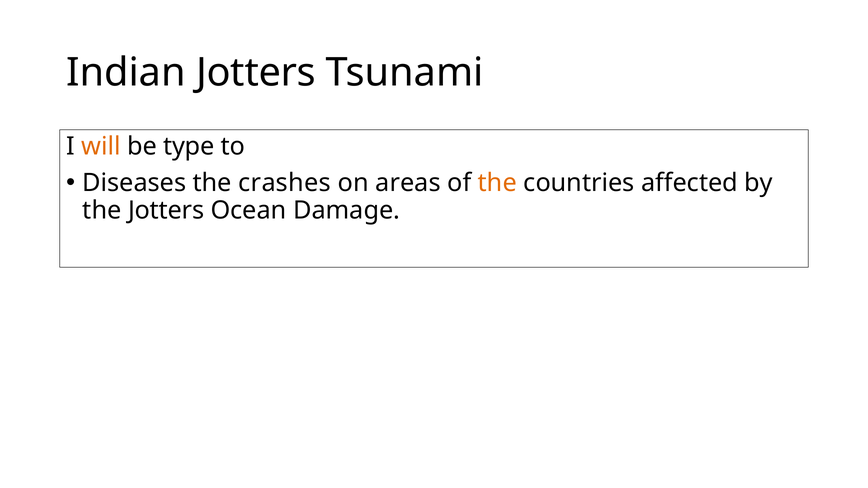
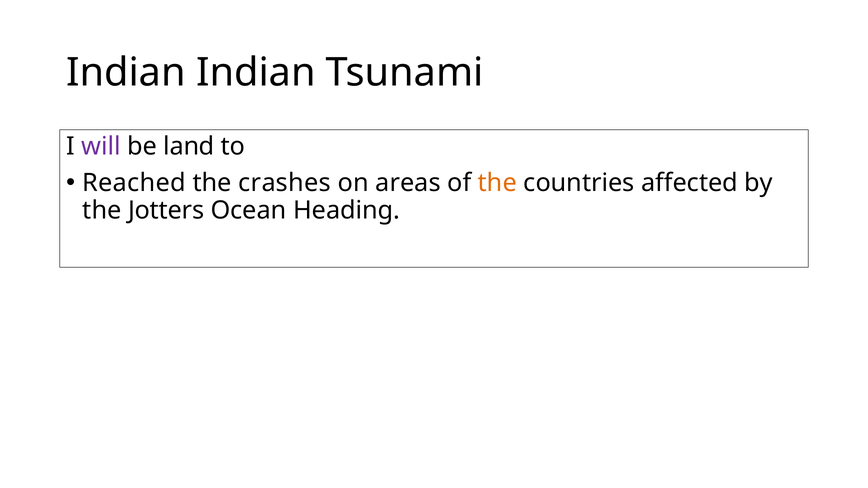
Indian Jotters: Jotters -> Indian
will colour: orange -> purple
type: type -> land
Diseases: Diseases -> Reached
Damage: Damage -> Heading
